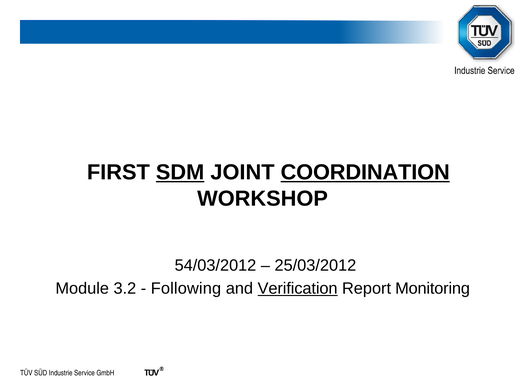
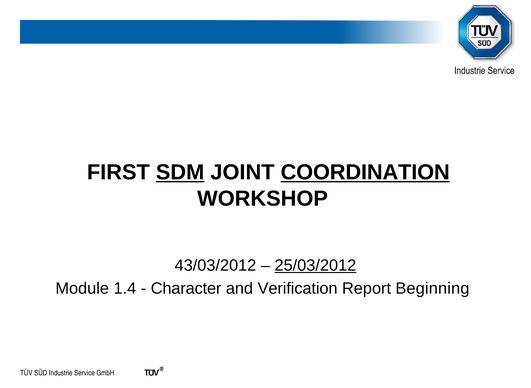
54/03/2012: 54/03/2012 -> 43/03/2012
25/03/2012 underline: none -> present
3.2: 3.2 -> 1.4
Following: Following -> Character
Verification underline: present -> none
Monitoring: Monitoring -> Beginning
